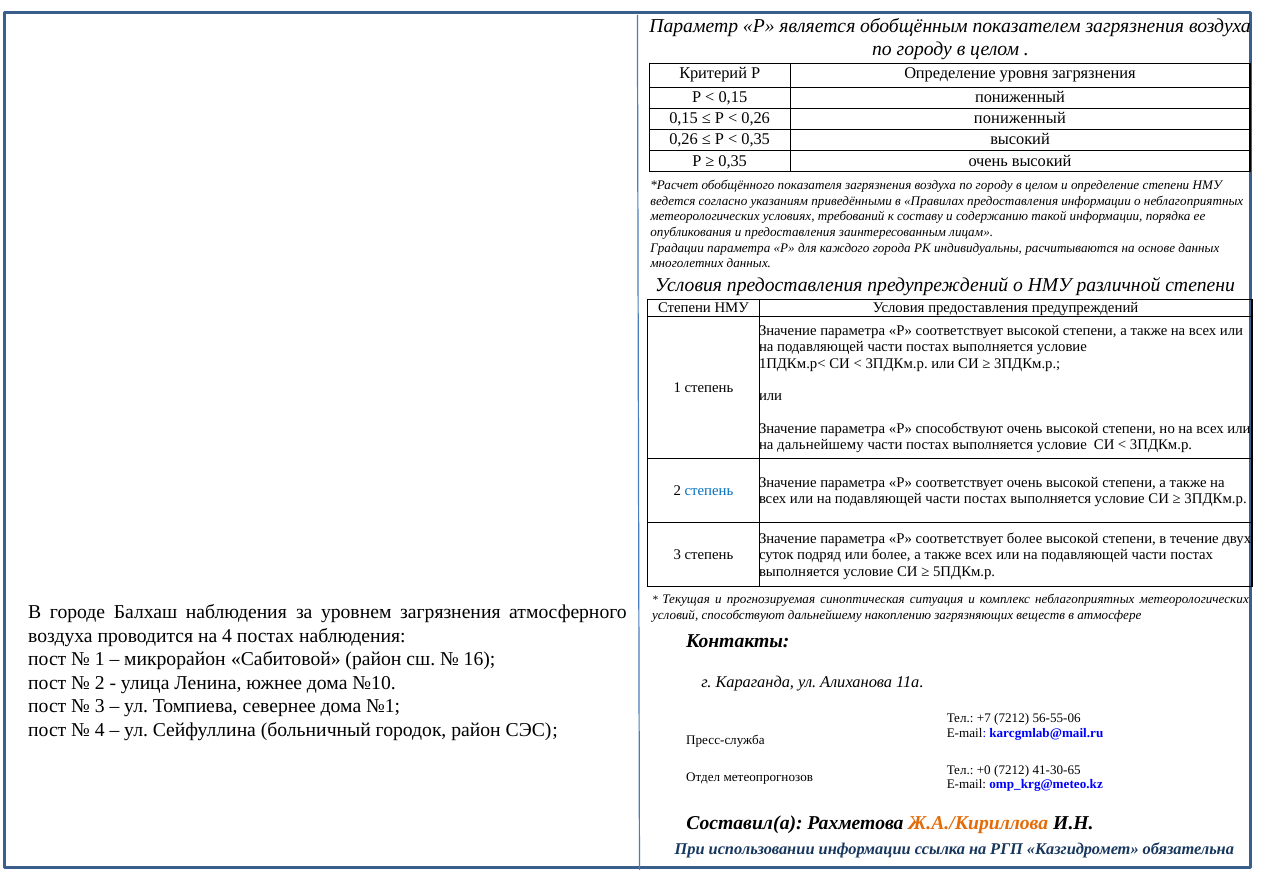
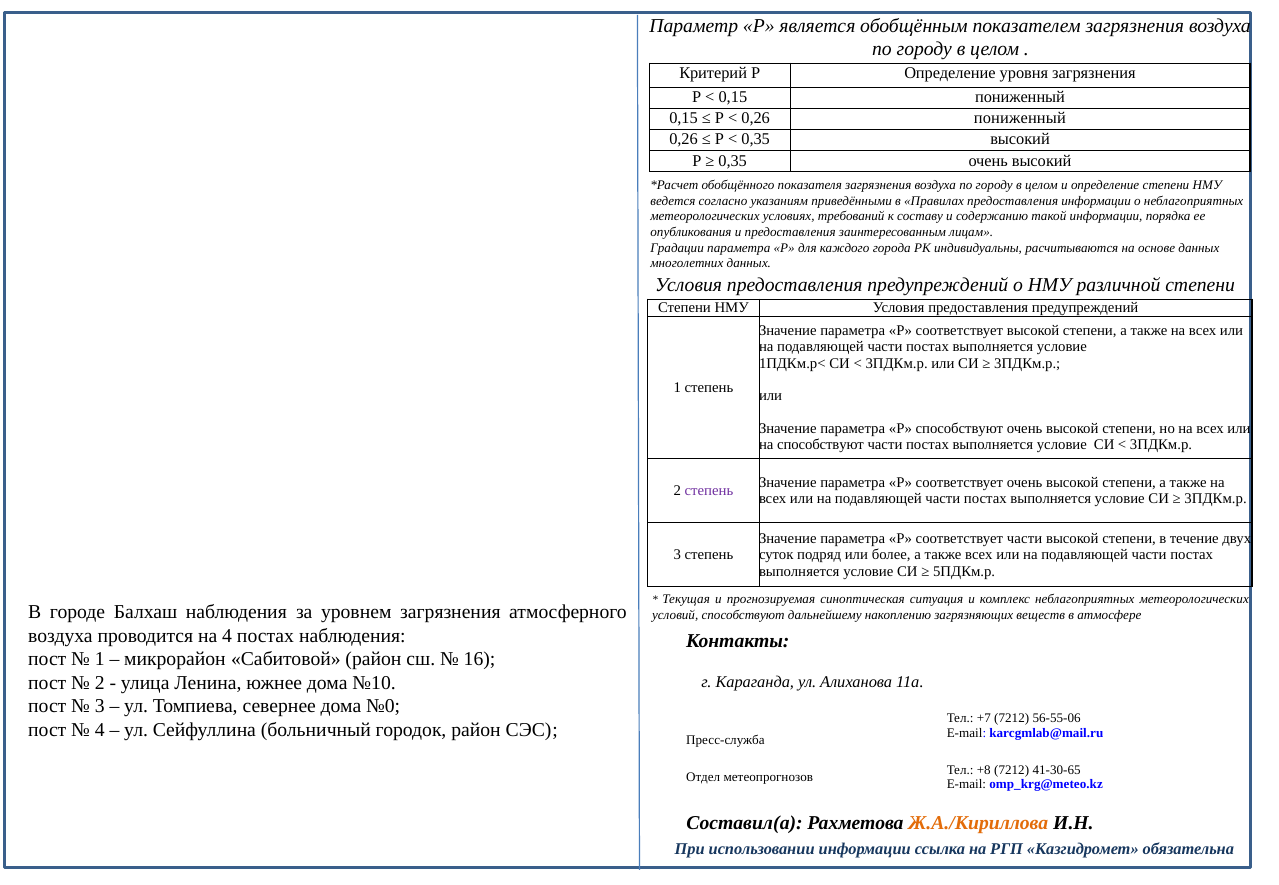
на дальнейшему: дальнейшему -> способствуют
степень at (709, 491) colour: blue -> purple
соответствует более: более -> части
№1: №1 -> №0
+0: +0 -> +8
